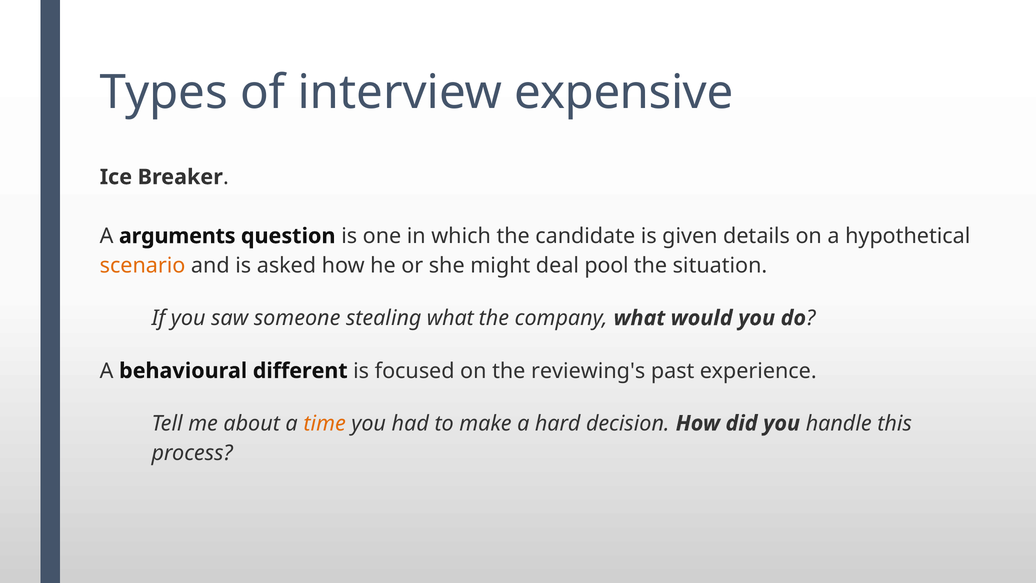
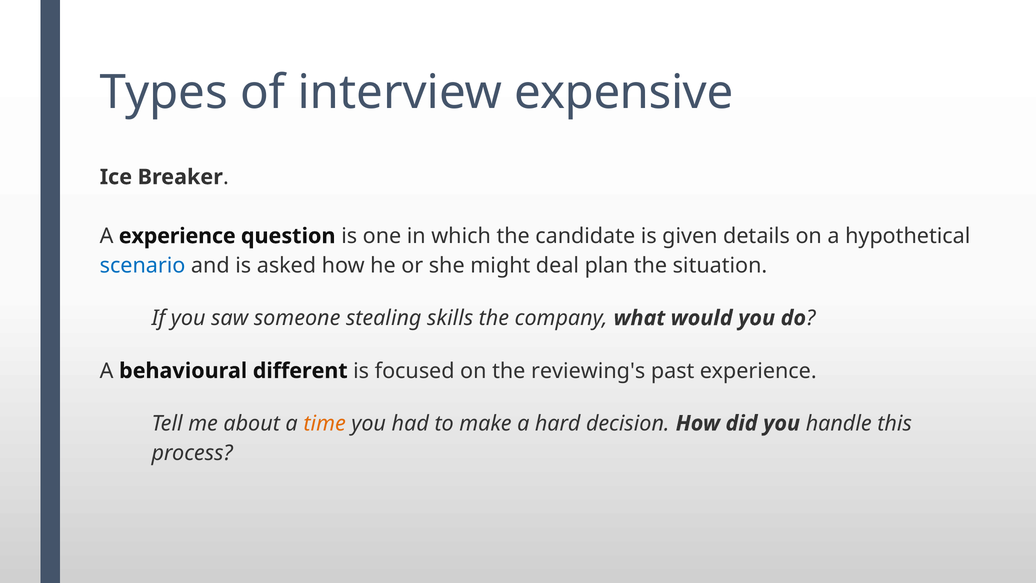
A arguments: arguments -> experience
scenario colour: orange -> blue
pool: pool -> plan
stealing what: what -> skills
